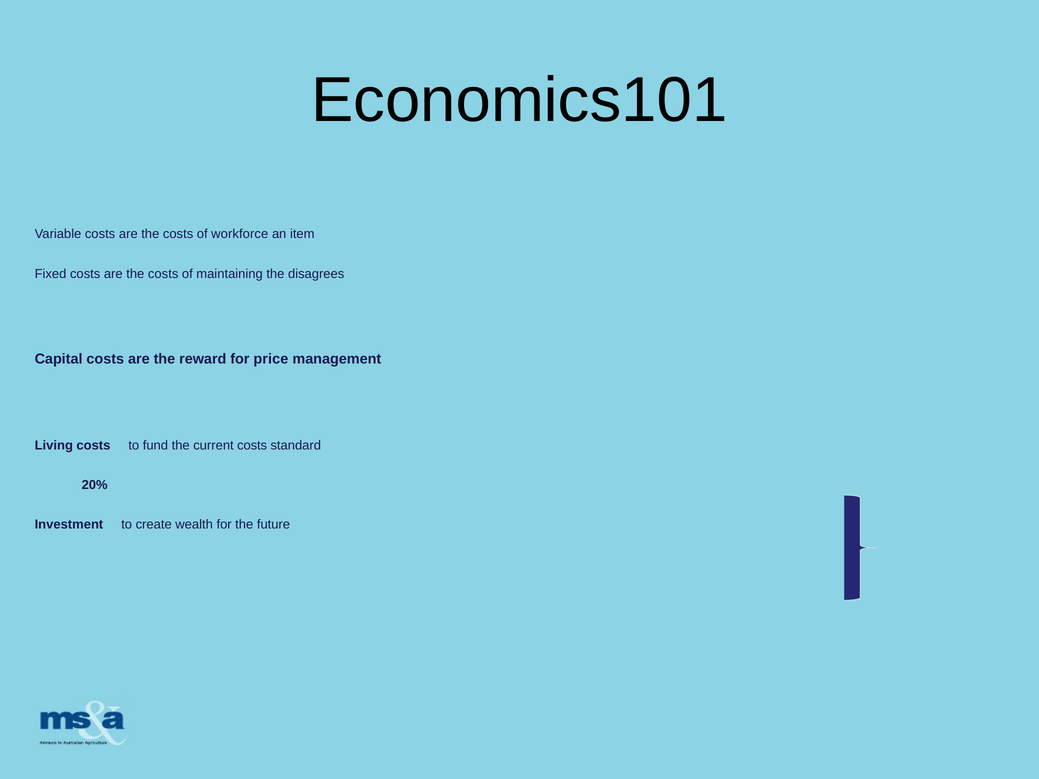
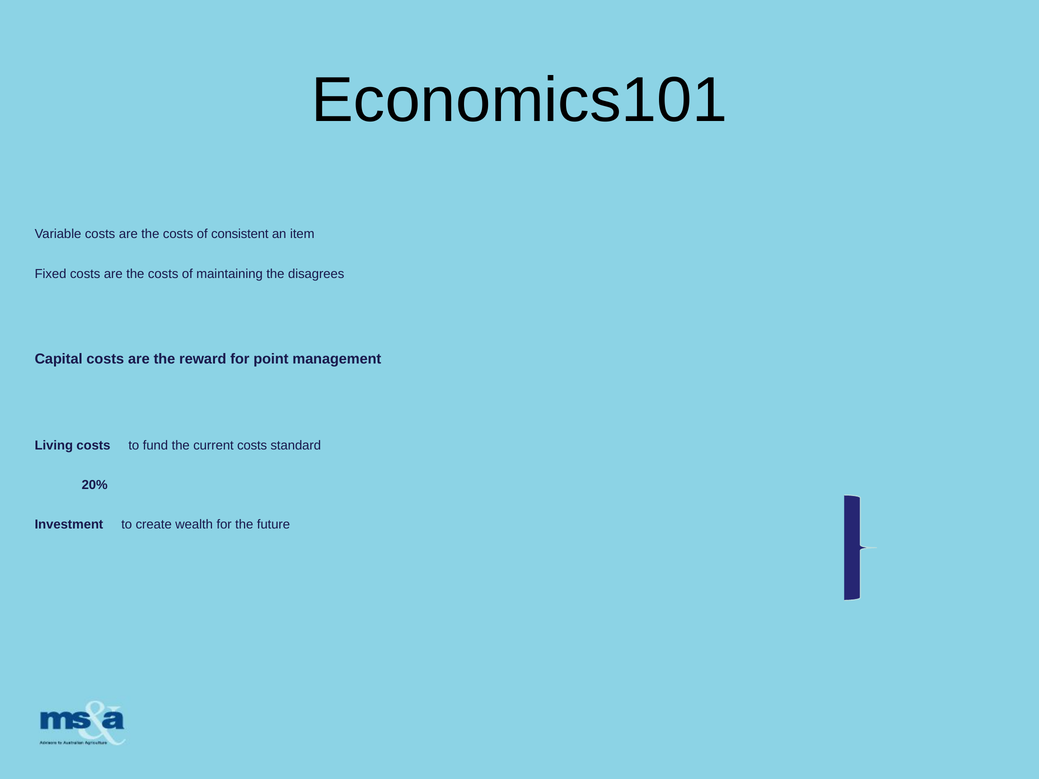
workforce: workforce -> consistent
price: price -> point
